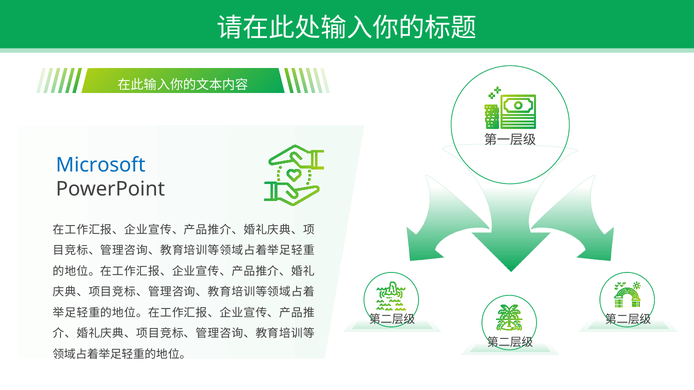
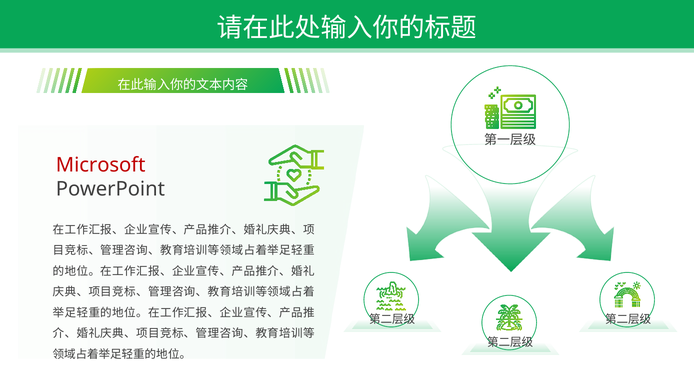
Microsoft colour: blue -> red
